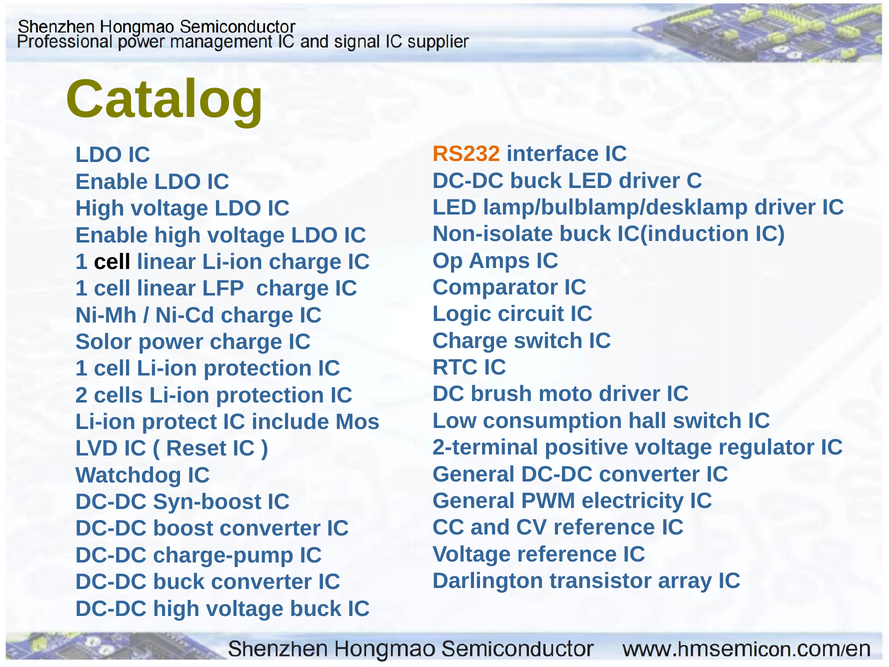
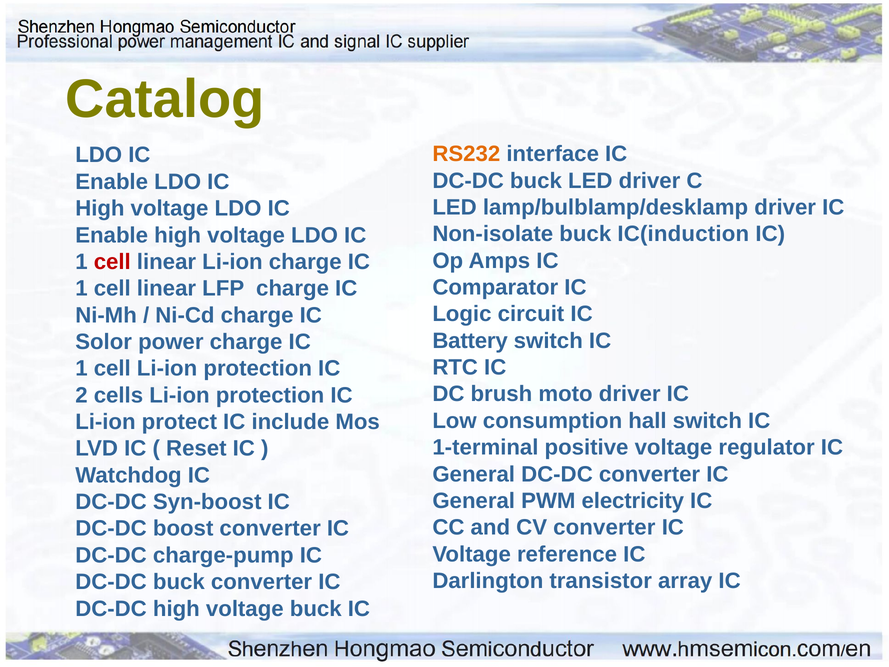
cell at (112, 262) colour: black -> red
Charge at (470, 341): Charge -> Battery
2-terminal: 2-terminal -> 1-terminal
CV reference: reference -> converter
